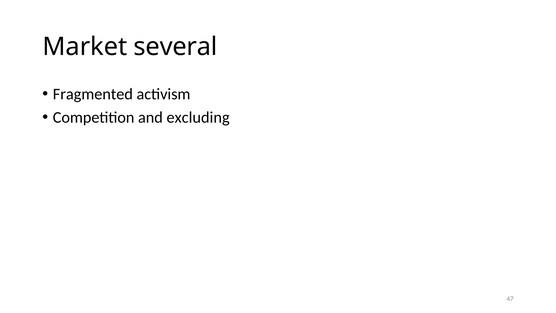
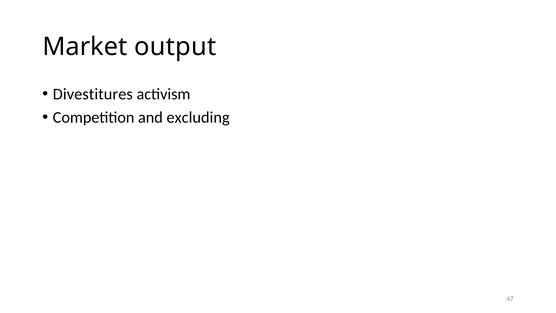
several: several -> output
Fragmented: Fragmented -> Divestitures
